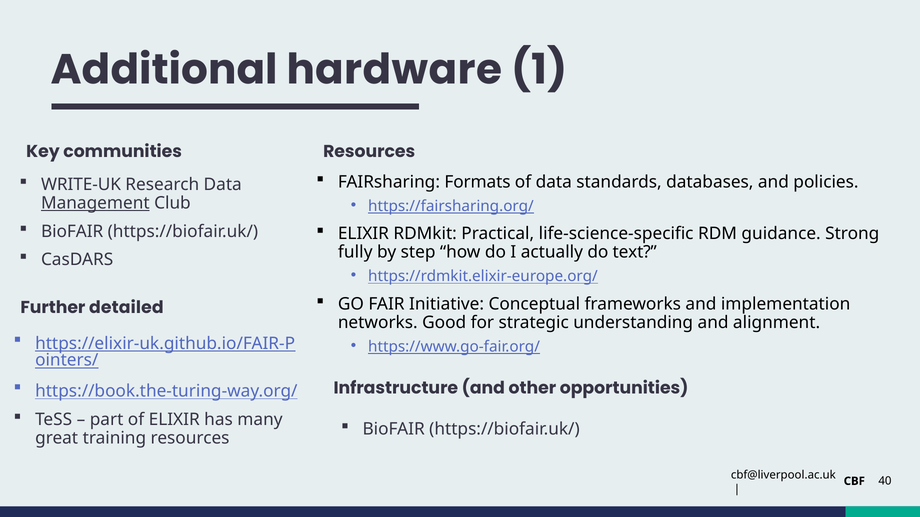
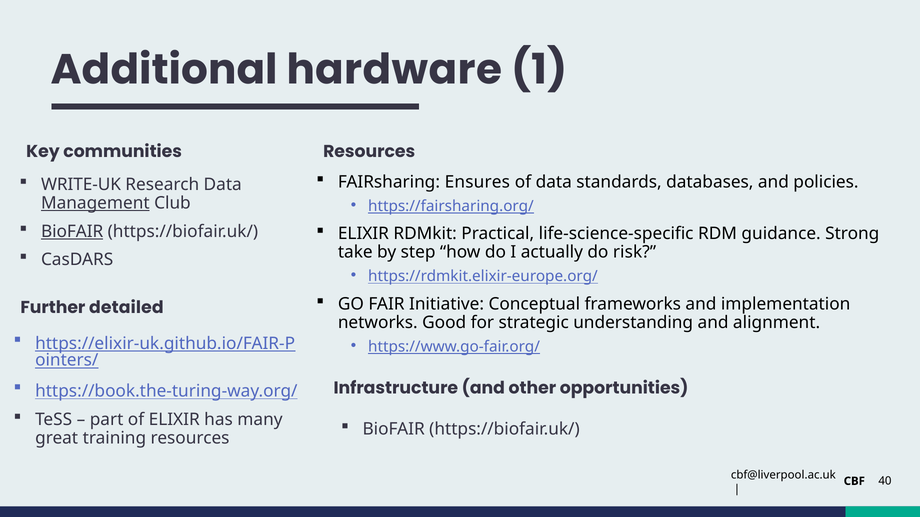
Formats: Formats -> Ensures
BioFAIR at (72, 232) underline: none -> present
fully: fully -> take
text: text -> risk
